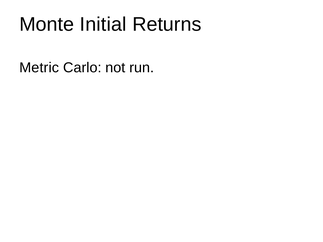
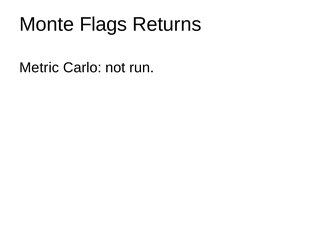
Initial: Initial -> Flags
